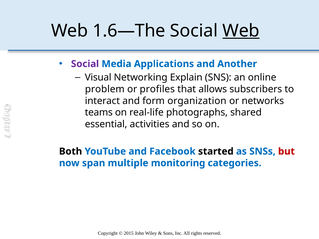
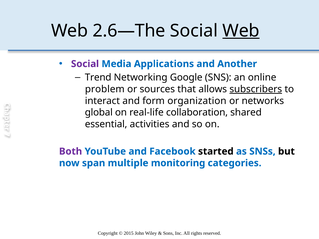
1.6—The: 1.6—The -> 2.6—The
Visual: Visual -> Trend
Explain: Explain -> Google
profiles: profiles -> sources
subscribers underline: none -> present
teams: teams -> global
photographs: photographs -> collaboration
Both colour: black -> purple
but colour: red -> black
